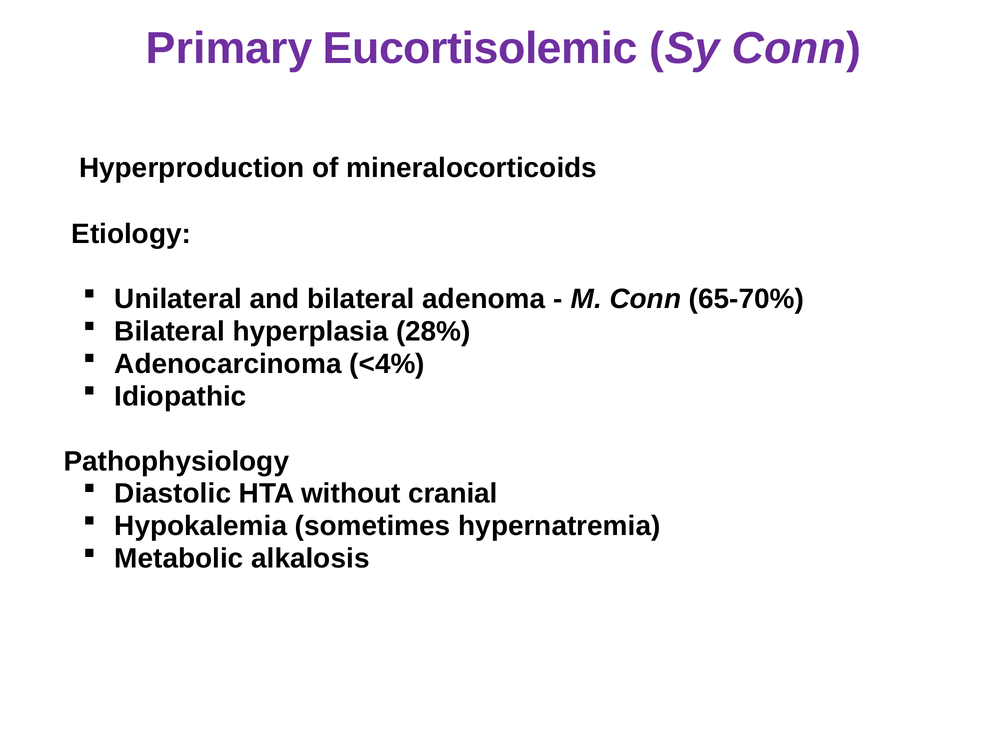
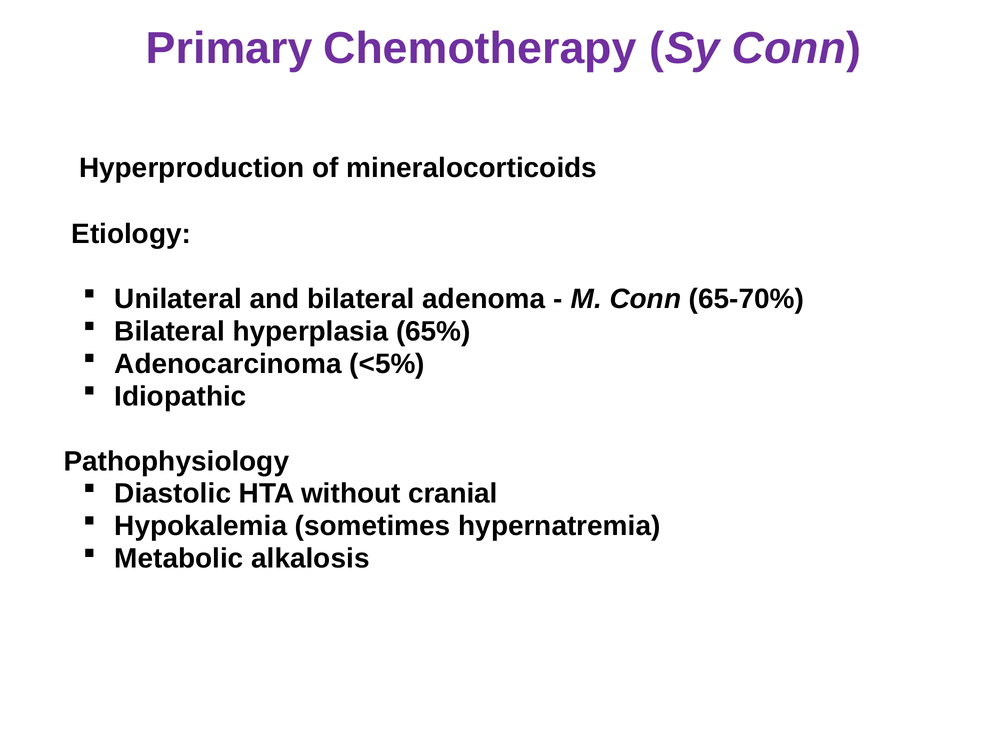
Eucortisolemic: Eucortisolemic -> Chemotherapy
28%: 28% -> 65%
<4%: <4% -> <5%
